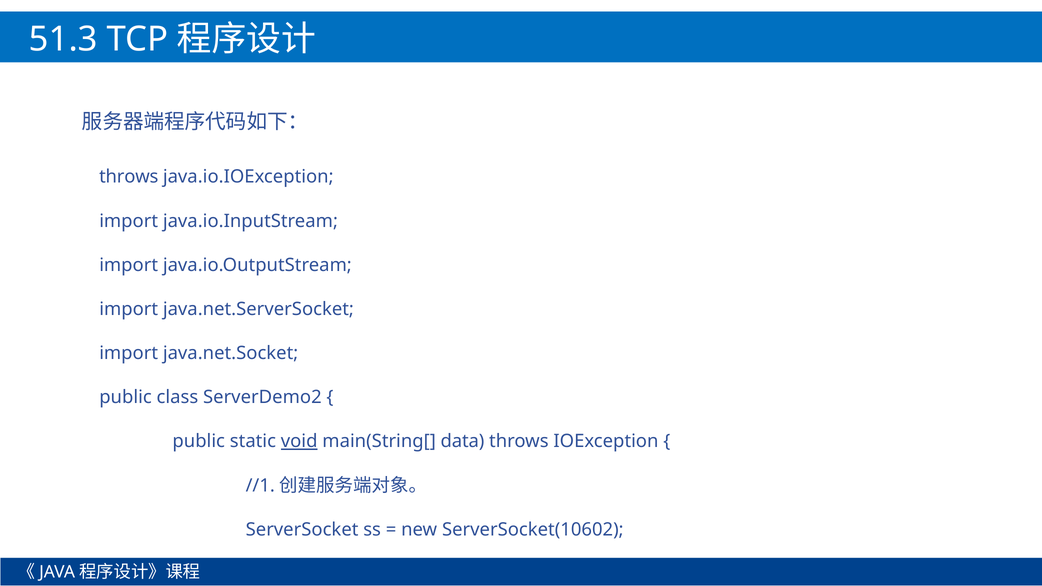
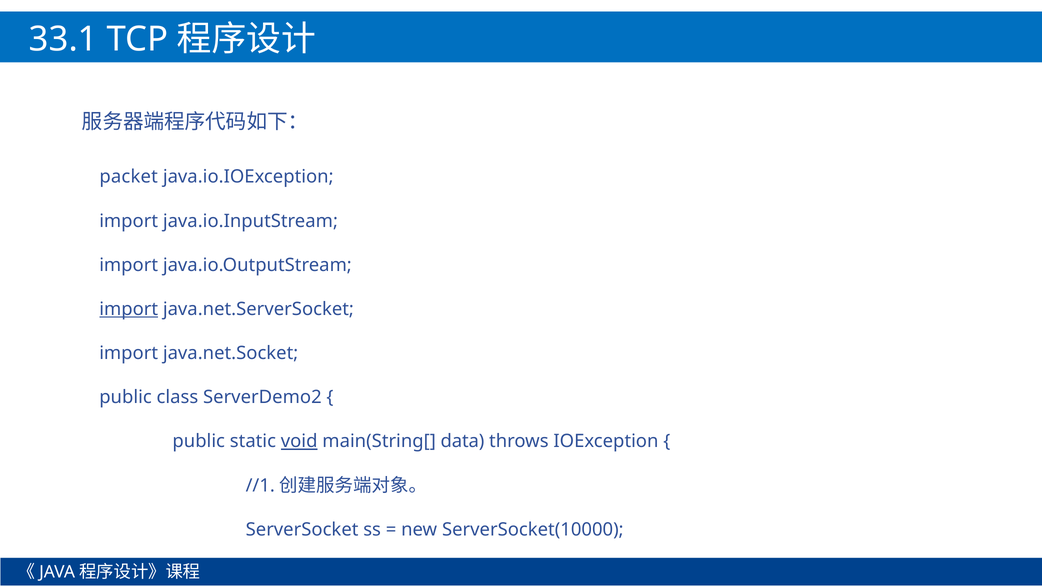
51.3: 51.3 -> 33.1
throws at (129, 177): throws -> packet
import at (129, 309) underline: none -> present
ServerSocket(10602: ServerSocket(10602 -> ServerSocket(10000
